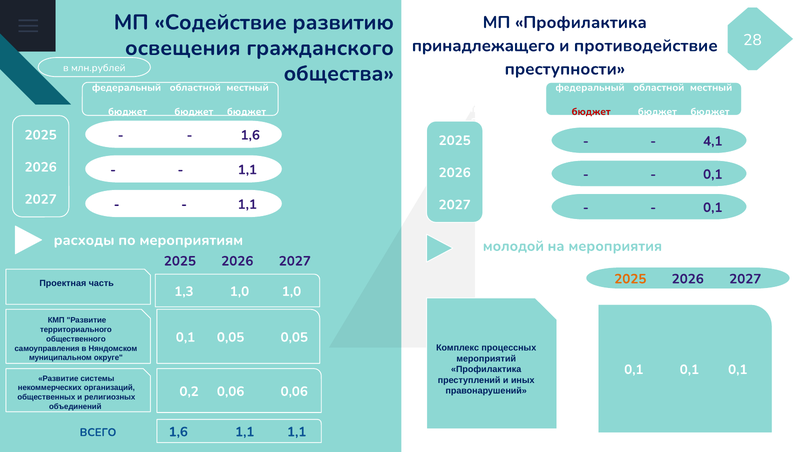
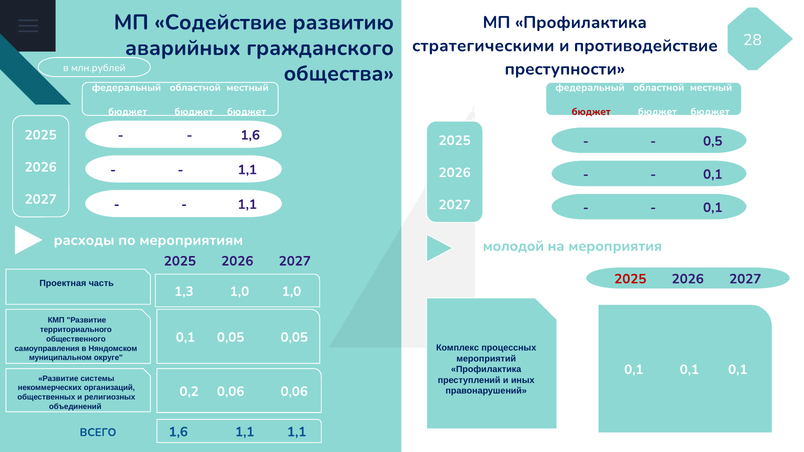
принадлежащего: принадлежащего -> стратегическими
освещения: освещения -> аварийных
4,1: 4,1 -> 0,5
2025 at (630, 279) colour: orange -> red
